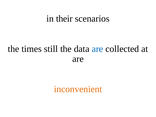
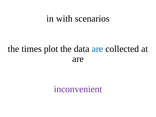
their: their -> with
still: still -> plot
inconvenient colour: orange -> purple
